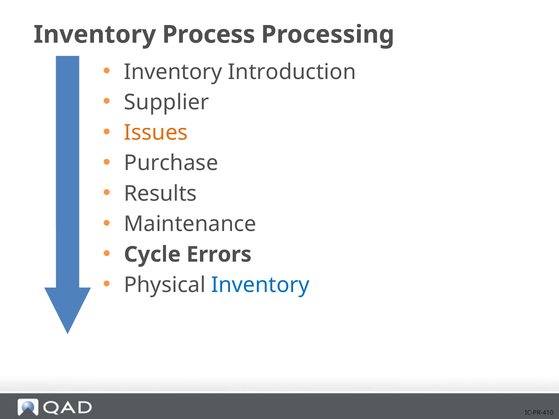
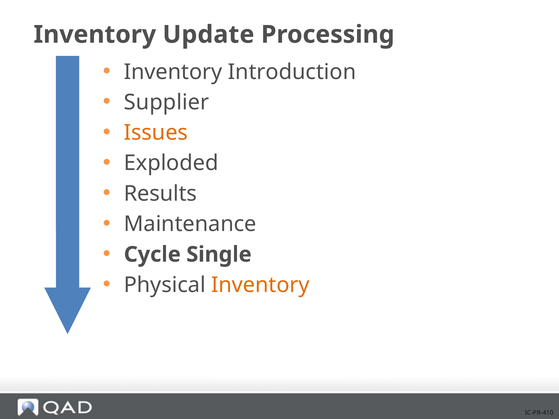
Process: Process -> Update
Purchase: Purchase -> Exploded
Errors: Errors -> Single
Inventory at (260, 285) colour: blue -> orange
